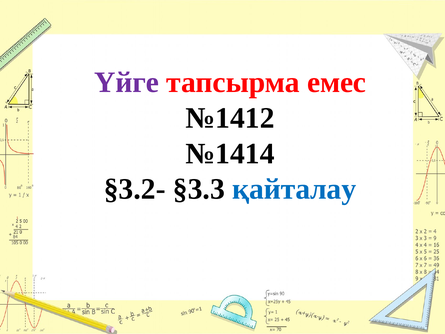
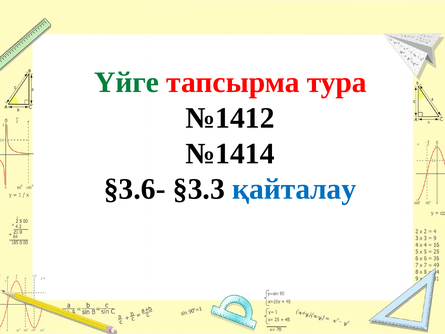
Үйге colour: purple -> green
емес: емес -> тура
§3.2-: §3.2- -> §3.6-
